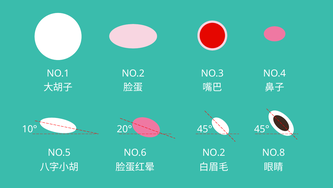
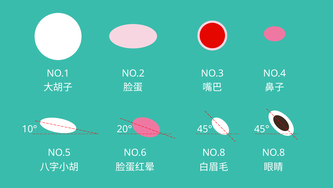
NO.2 at (214, 152): NO.2 -> NO.8
